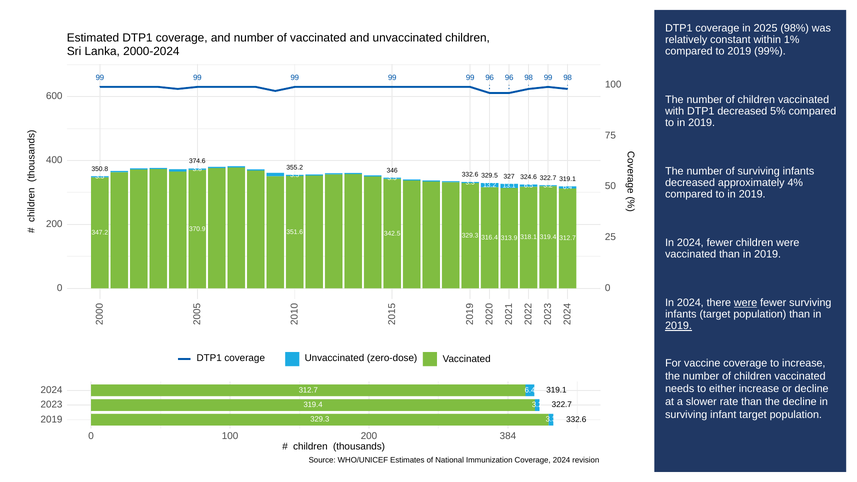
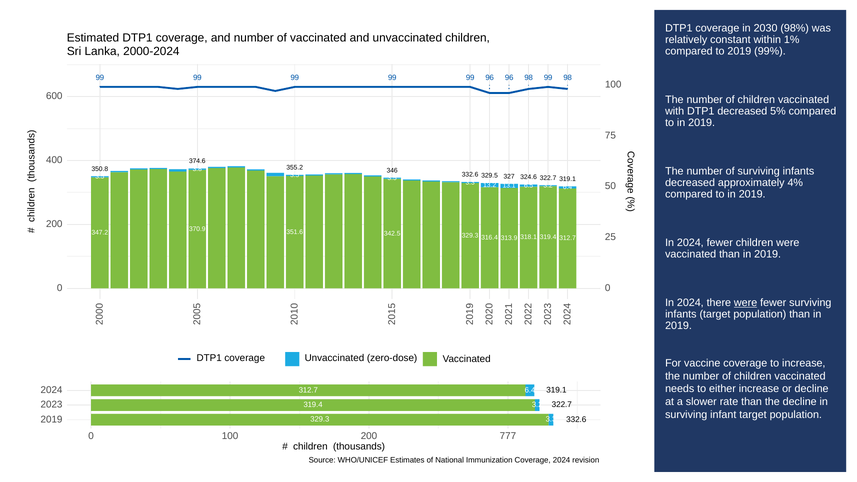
2025: 2025 -> 2030
2019 at (678, 326) underline: present -> none
384: 384 -> 777
